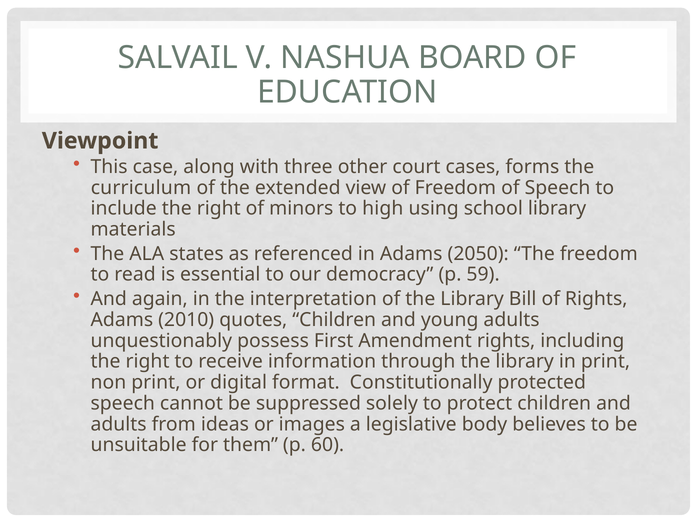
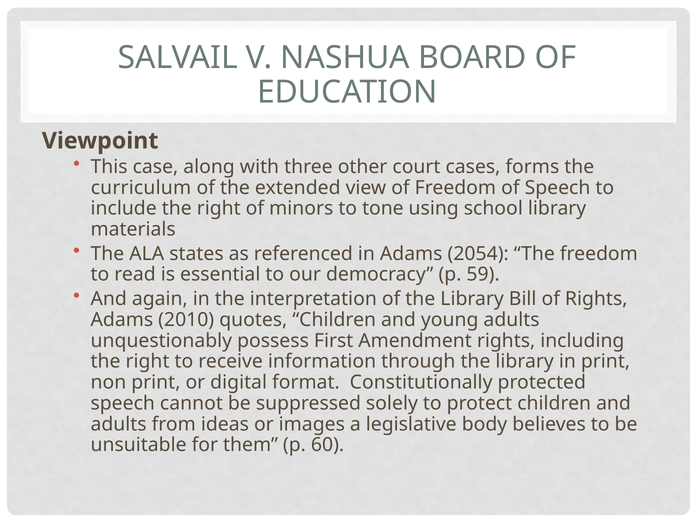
high: high -> tone
2050: 2050 -> 2054
